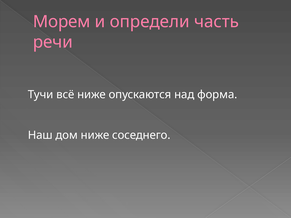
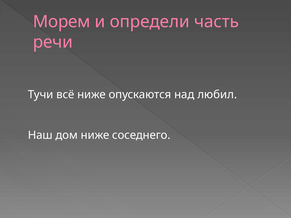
форма: форма -> любил
